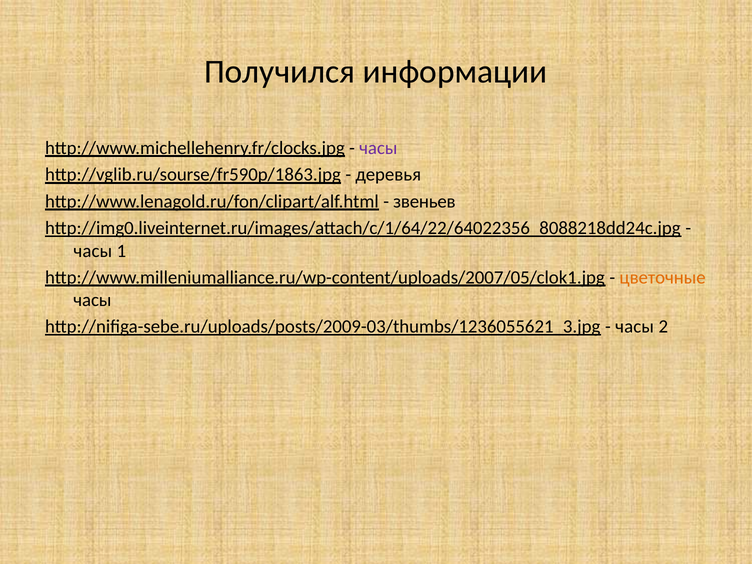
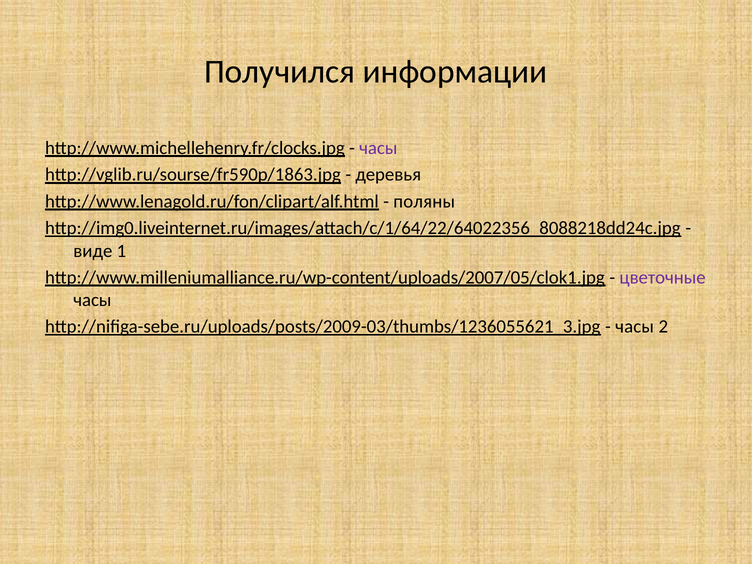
звеньев: звеньев -> поляны
часы at (93, 251): часы -> виде
цветочные colour: orange -> purple
